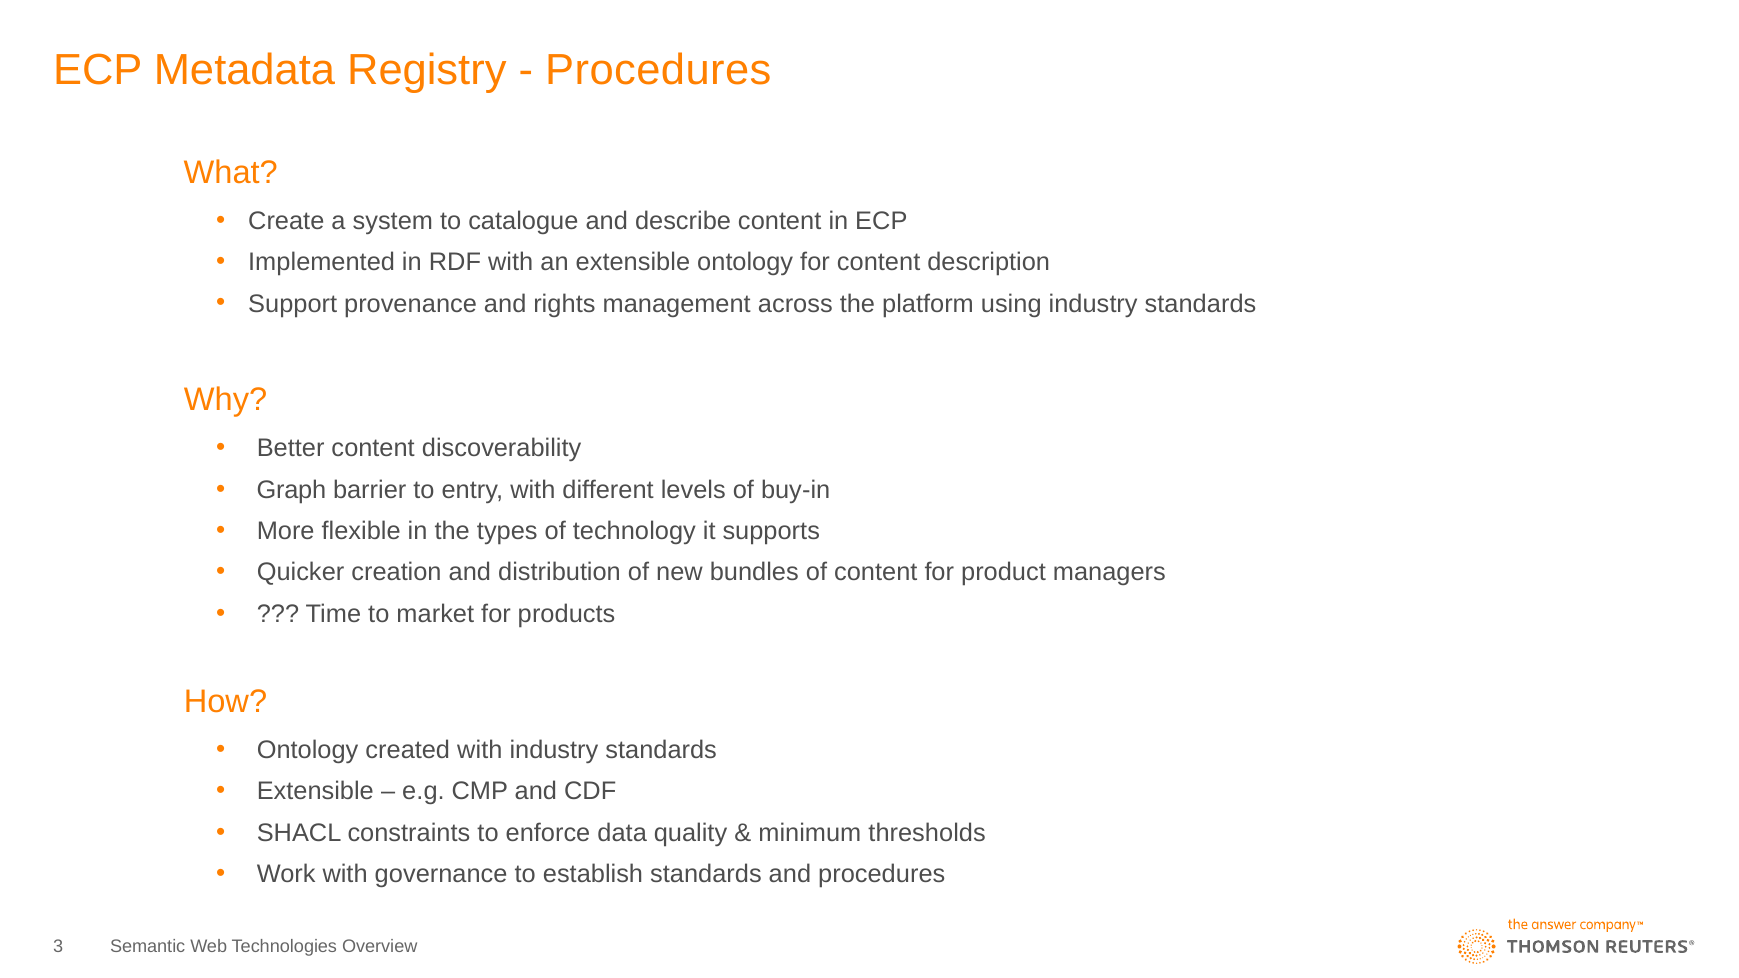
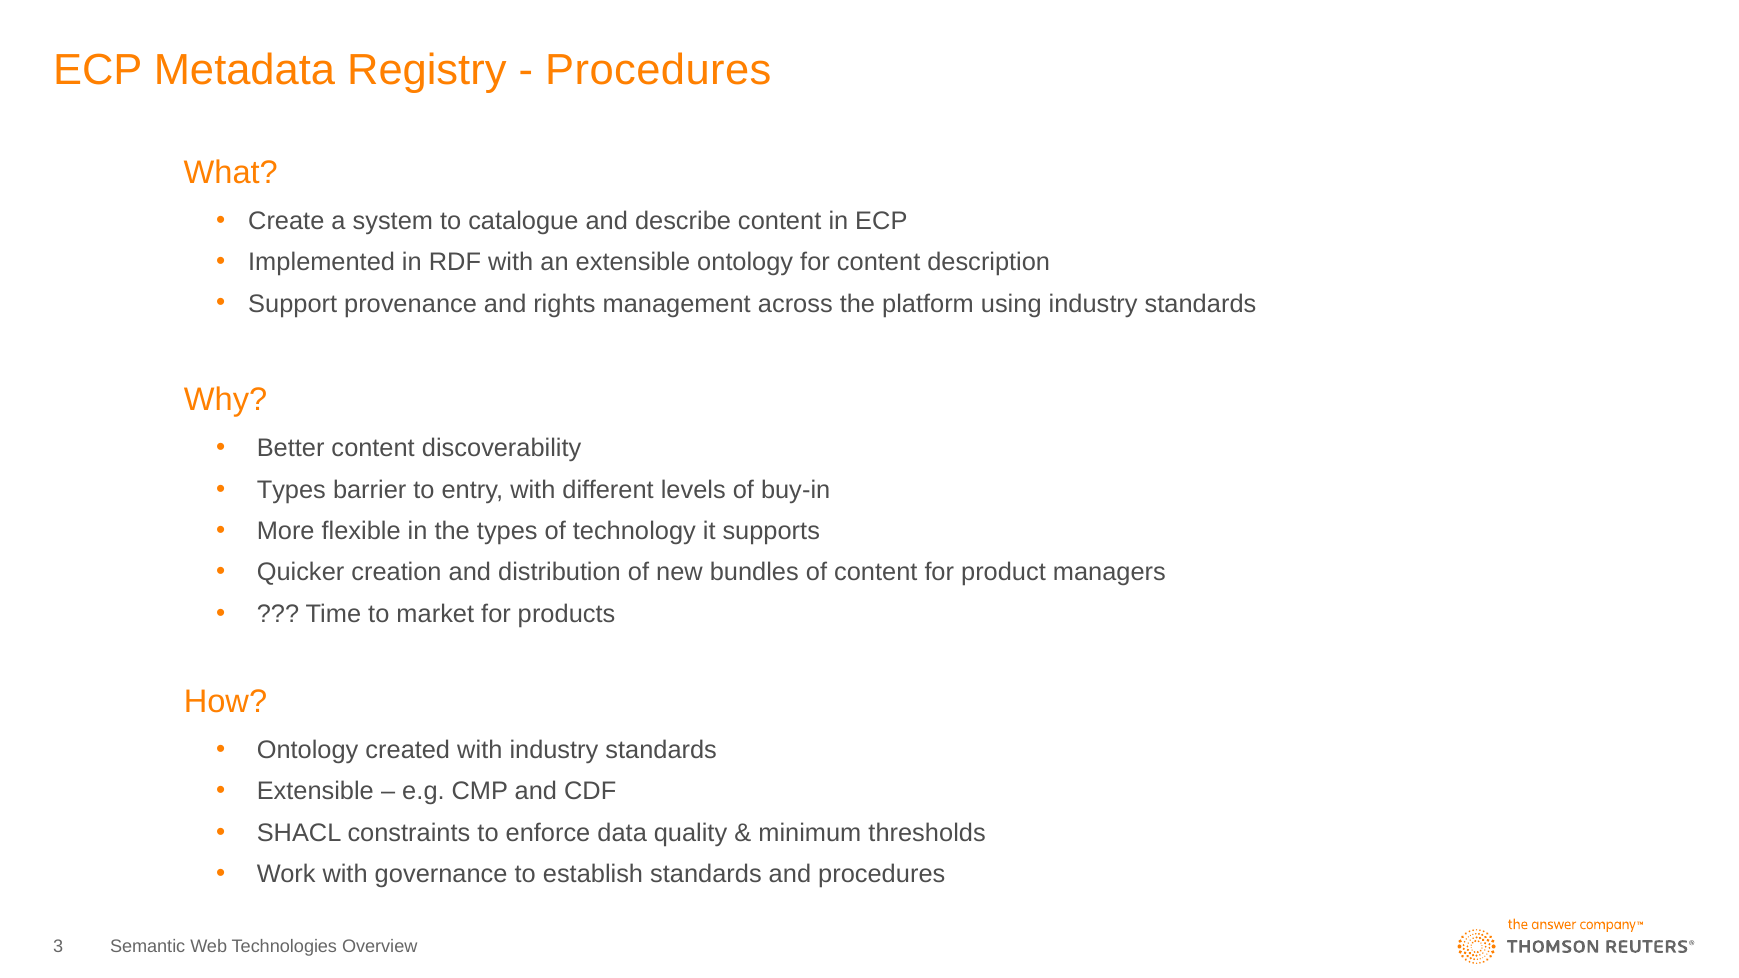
Graph at (291, 490): Graph -> Types
